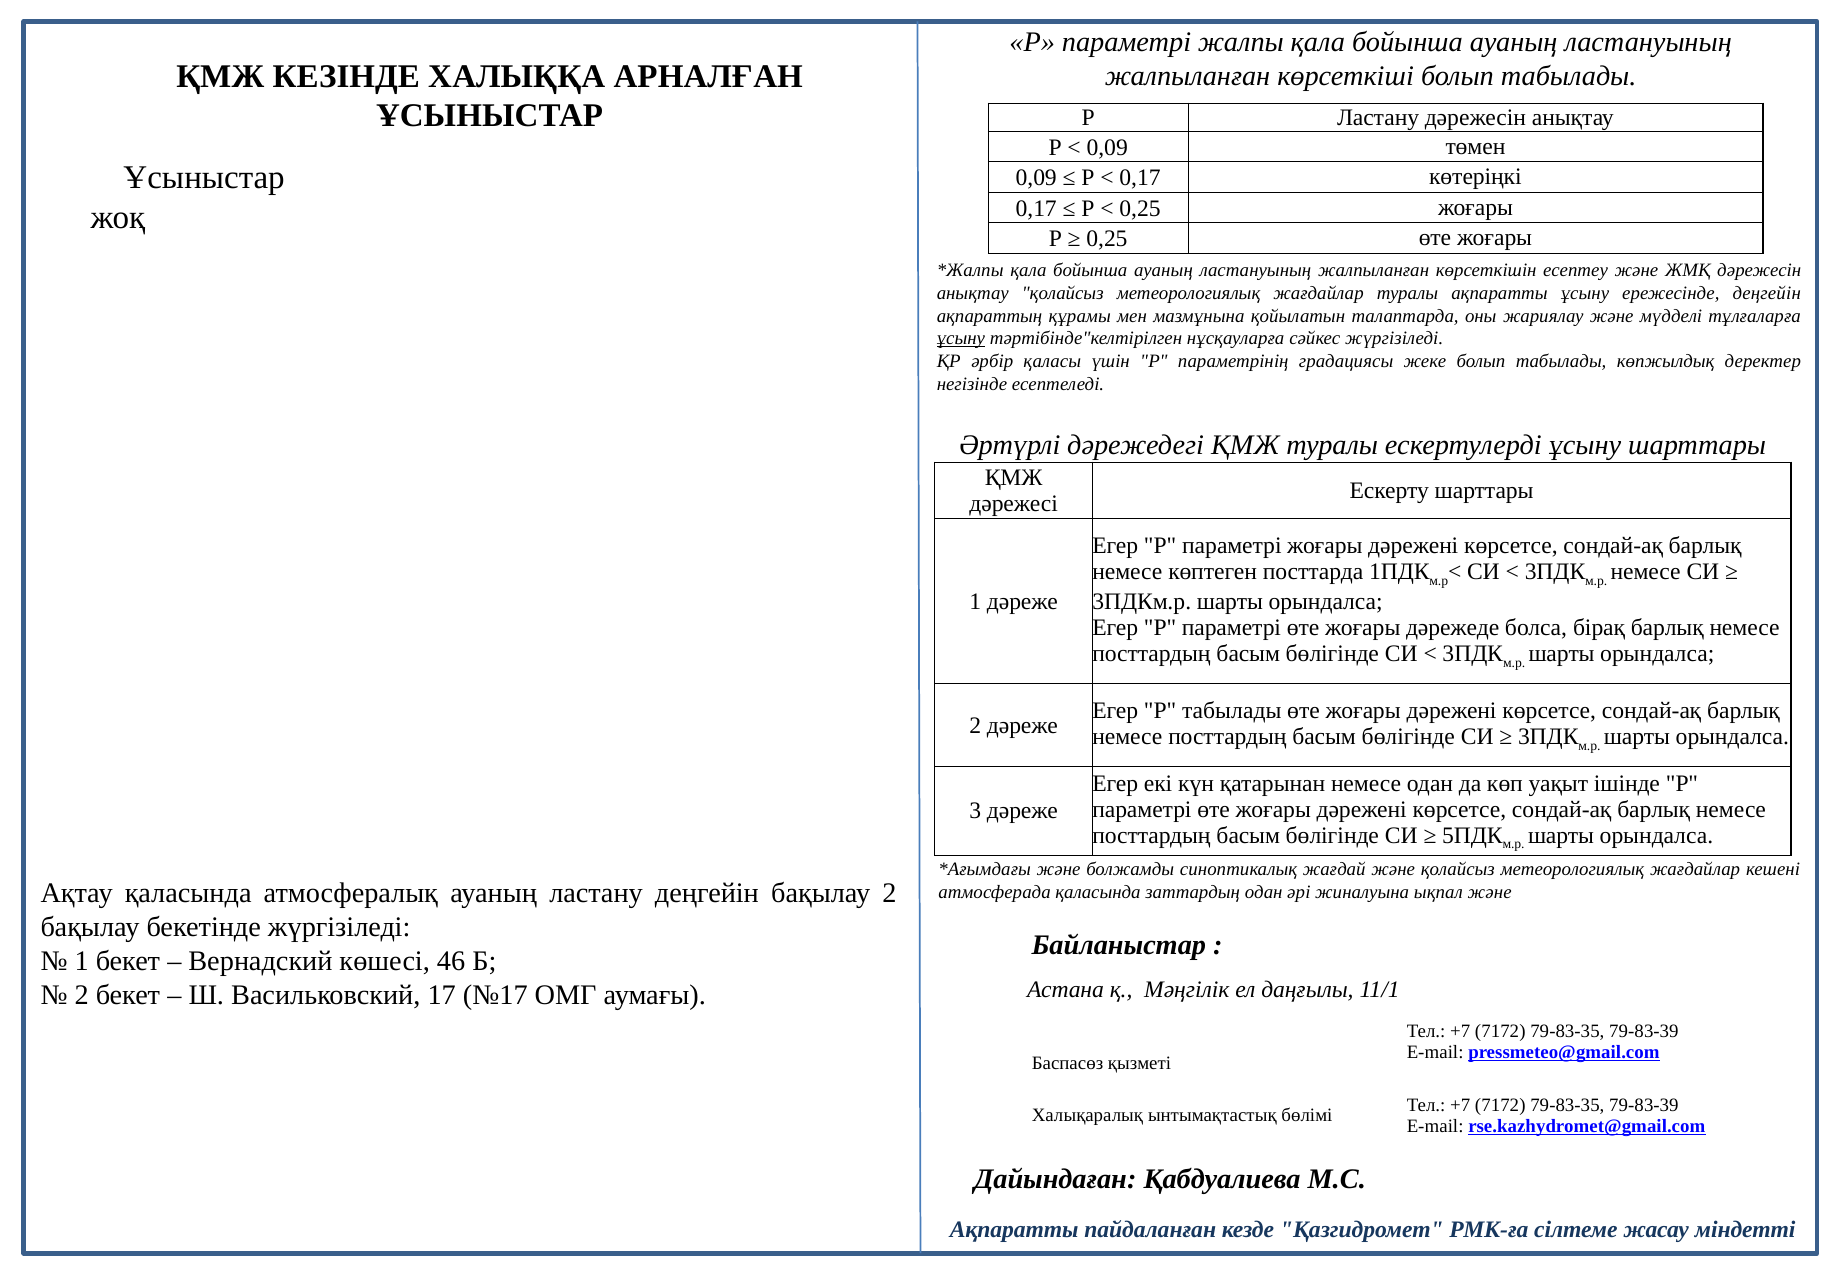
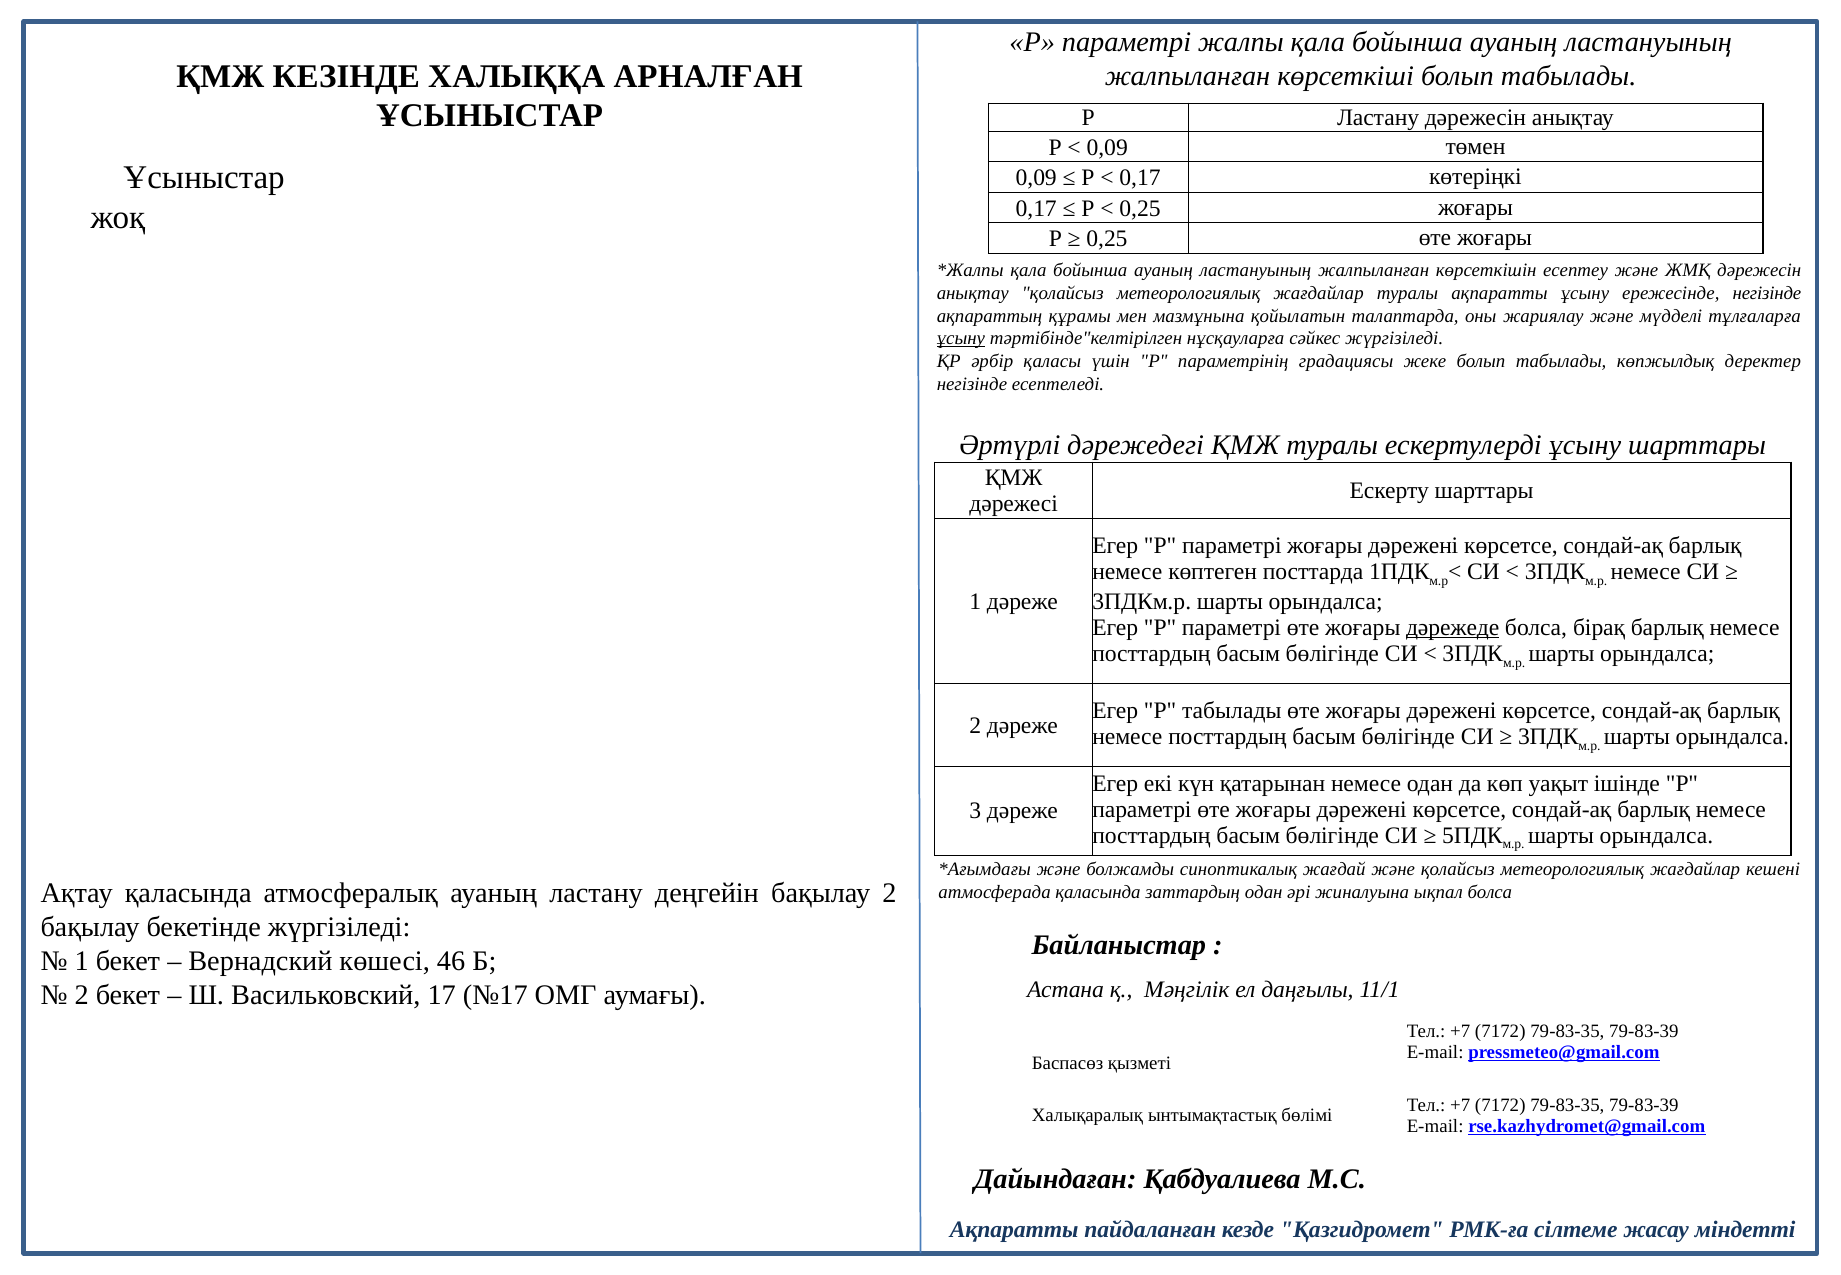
ережесінде деңгейін: деңгейін -> негізінде
дәрежеде underline: none -> present
ықпал және: және -> болса
